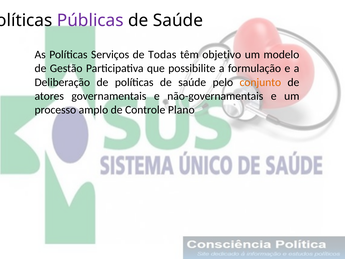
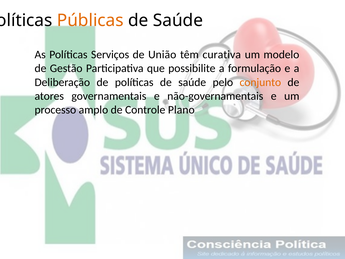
Públicas colour: purple -> orange
Todas: Todas -> União
objetivo: objetivo -> curativa
